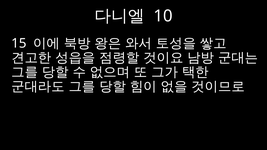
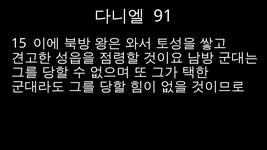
10: 10 -> 91
